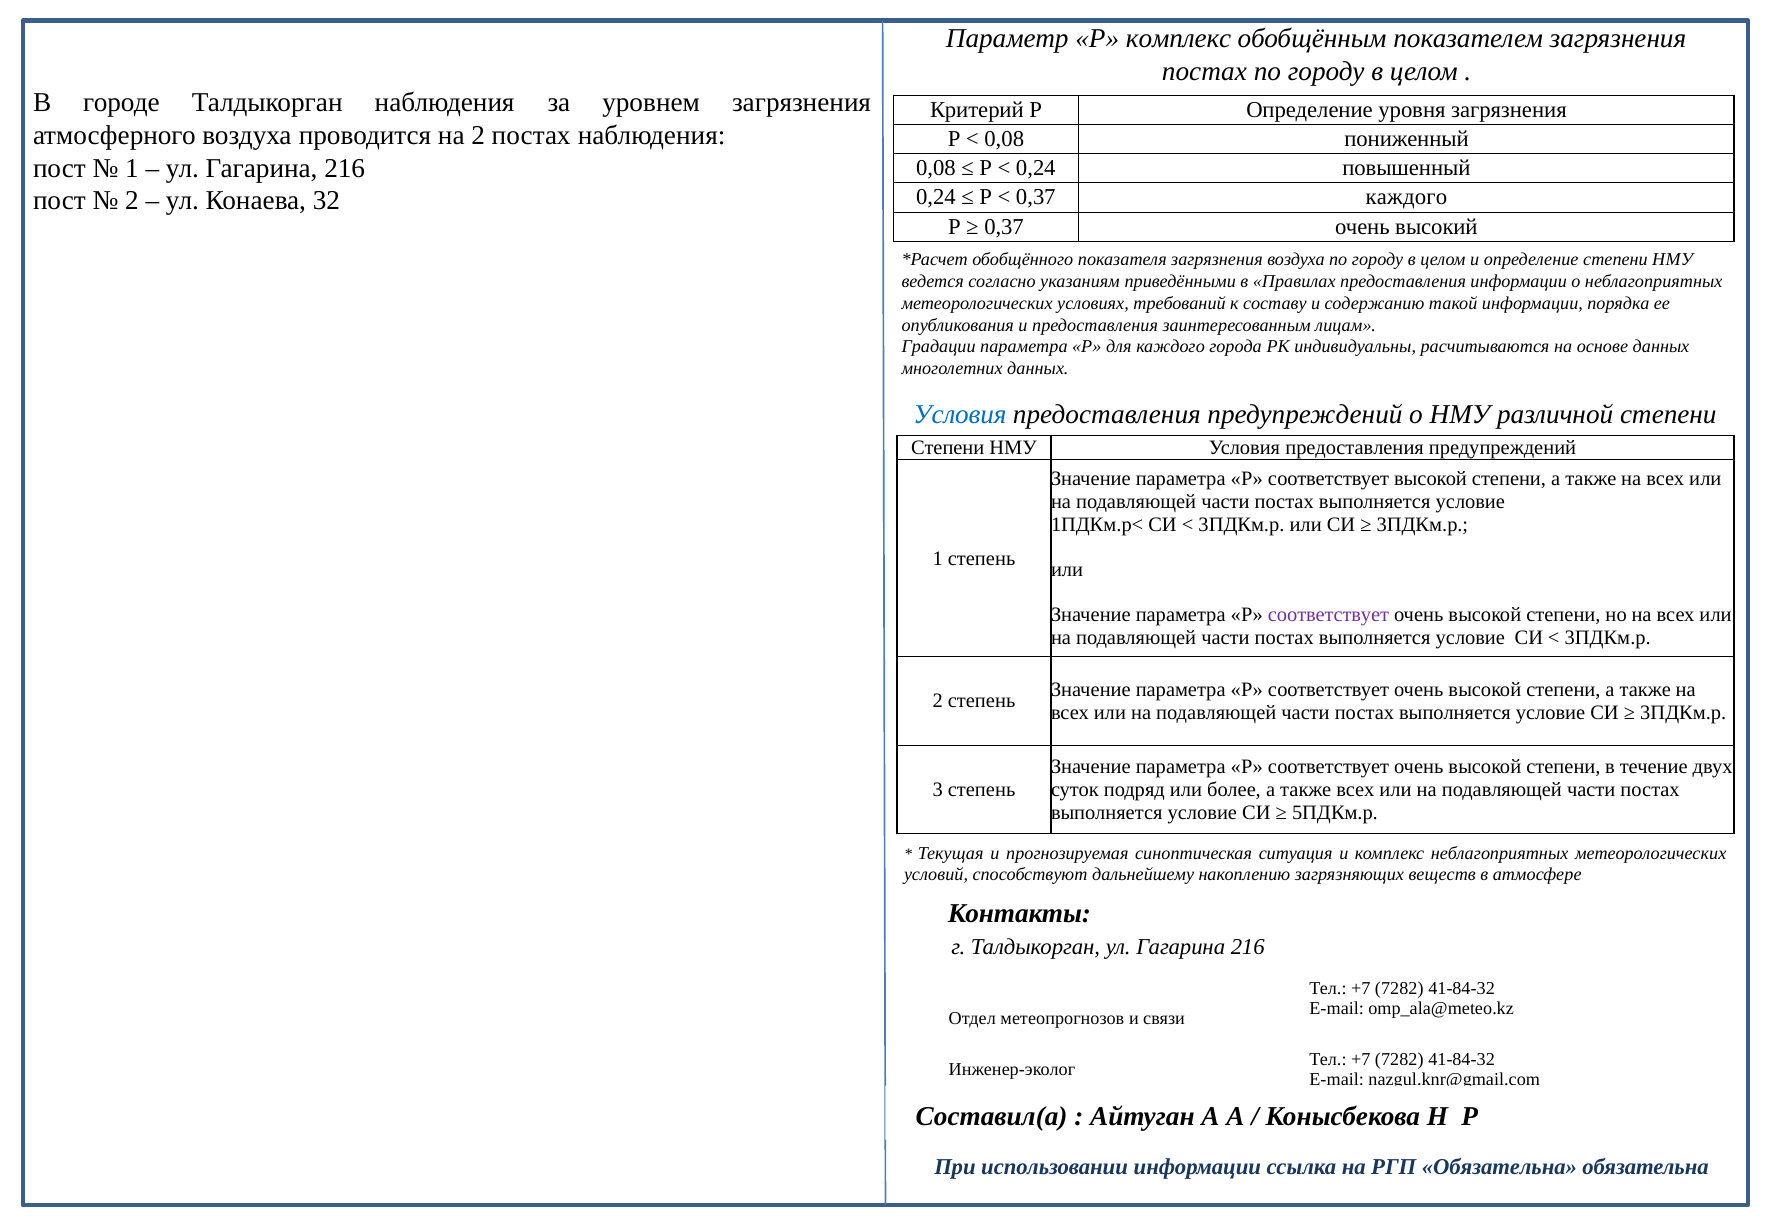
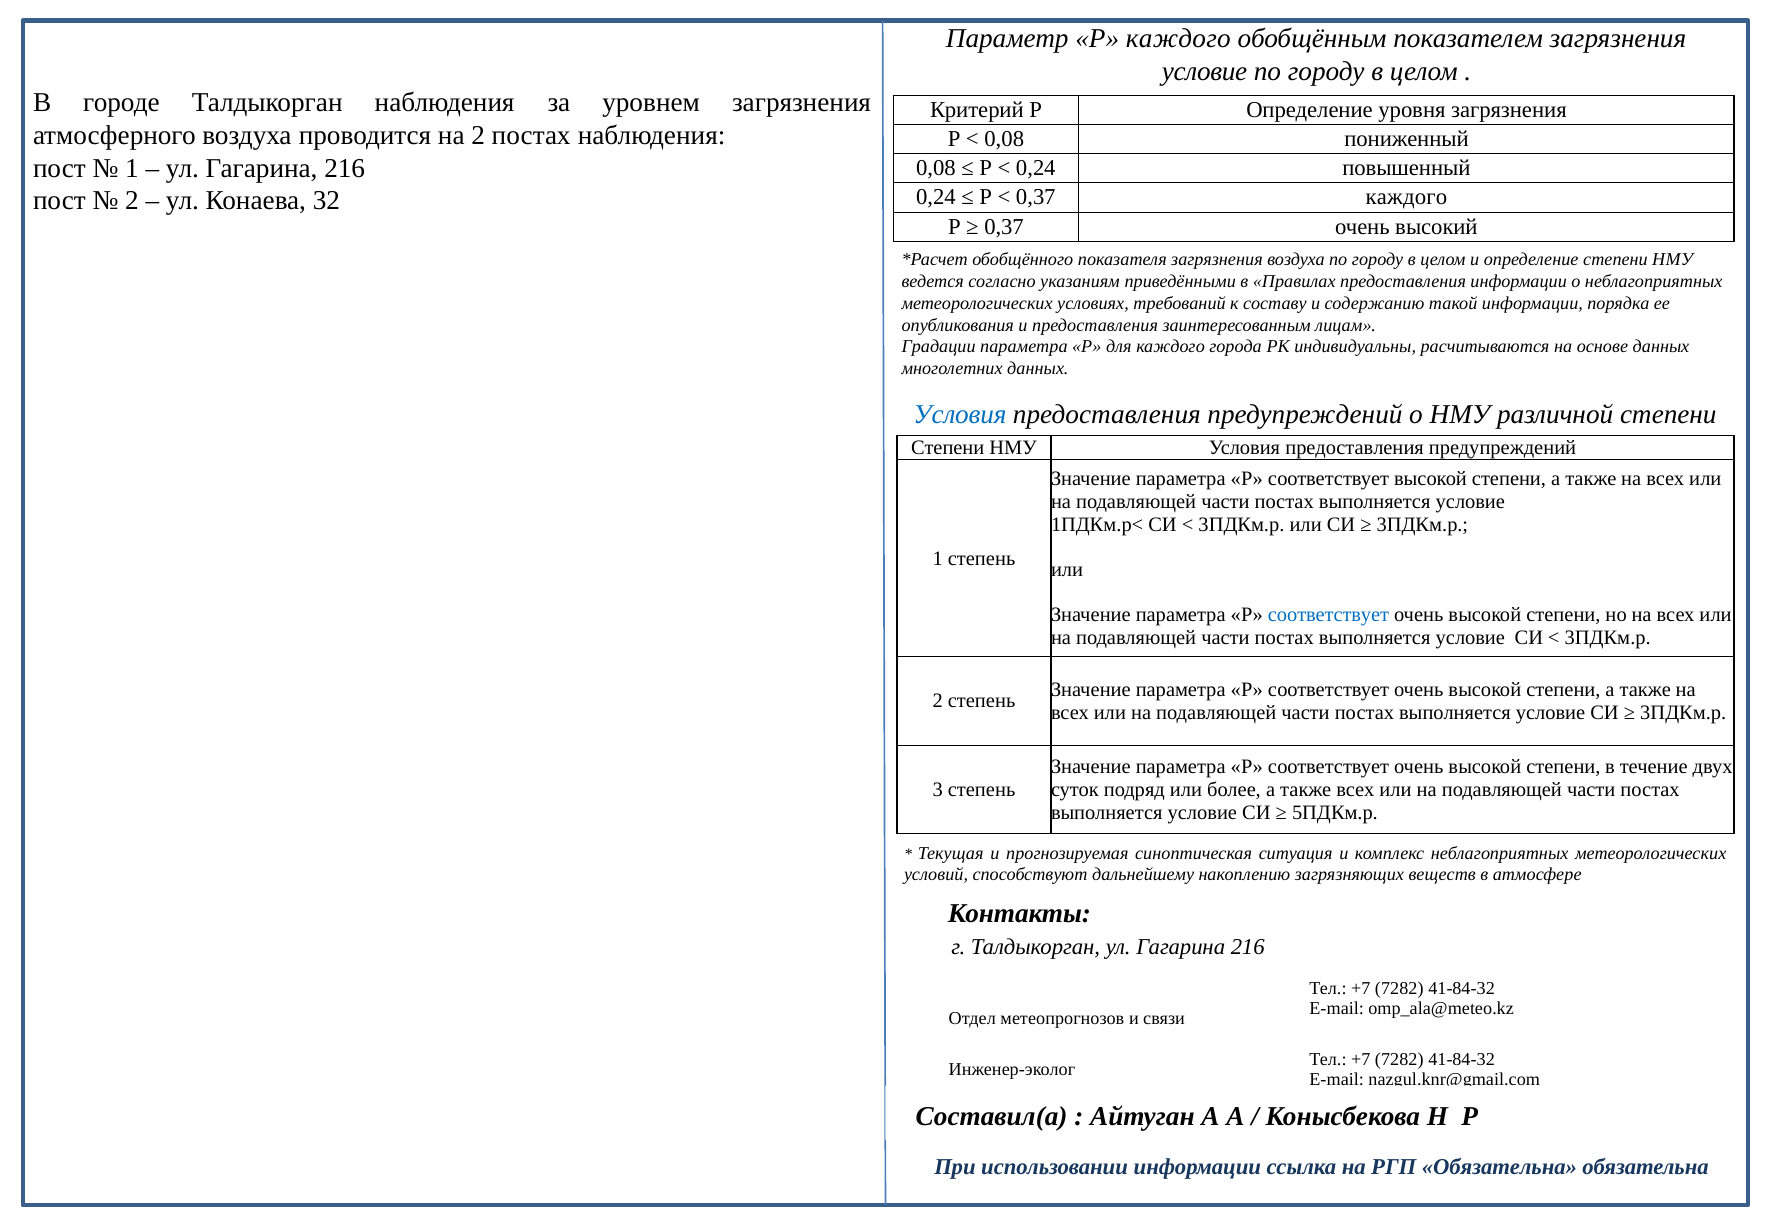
Р комплекс: комплекс -> каждого
постах at (1204, 72): постах -> условие
соответствует at (1329, 615) colour: purple -> blue
